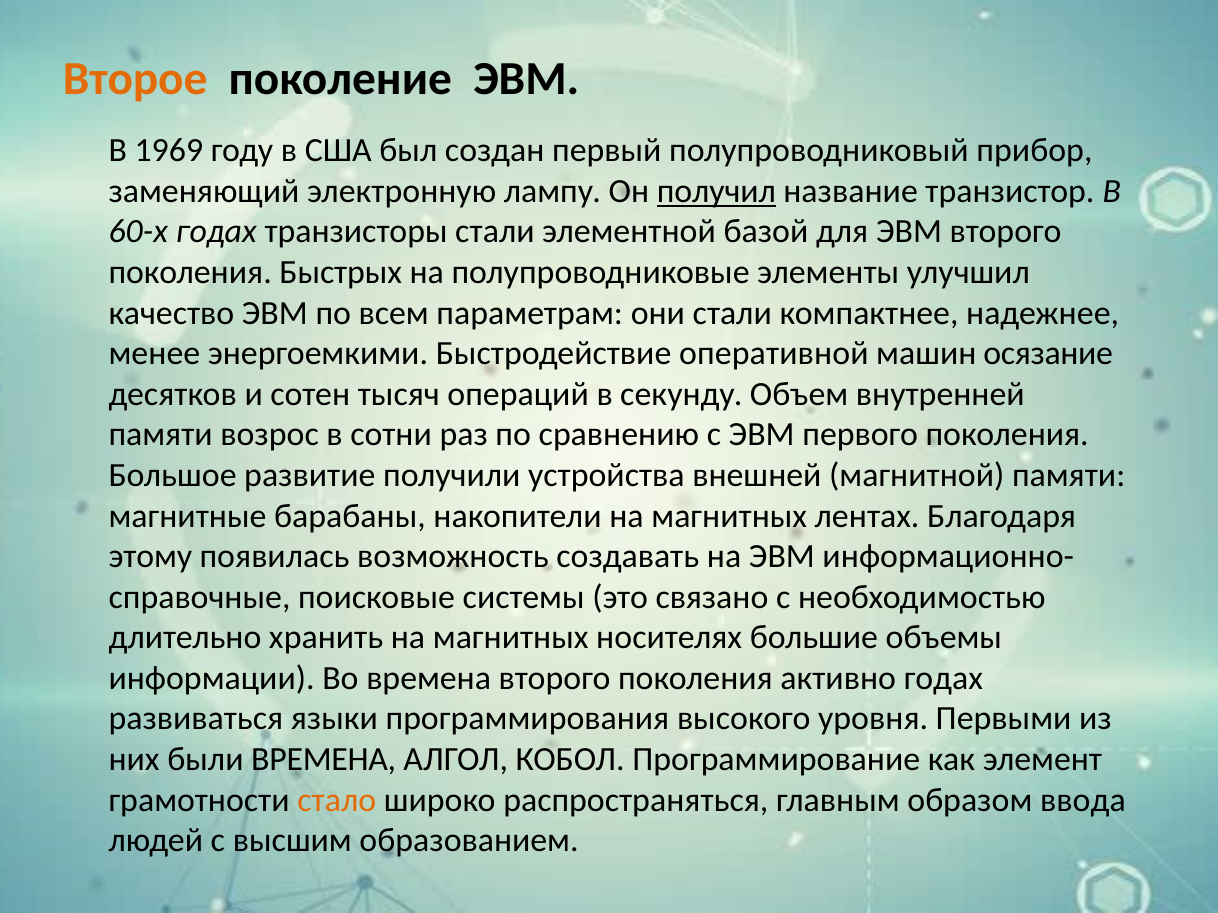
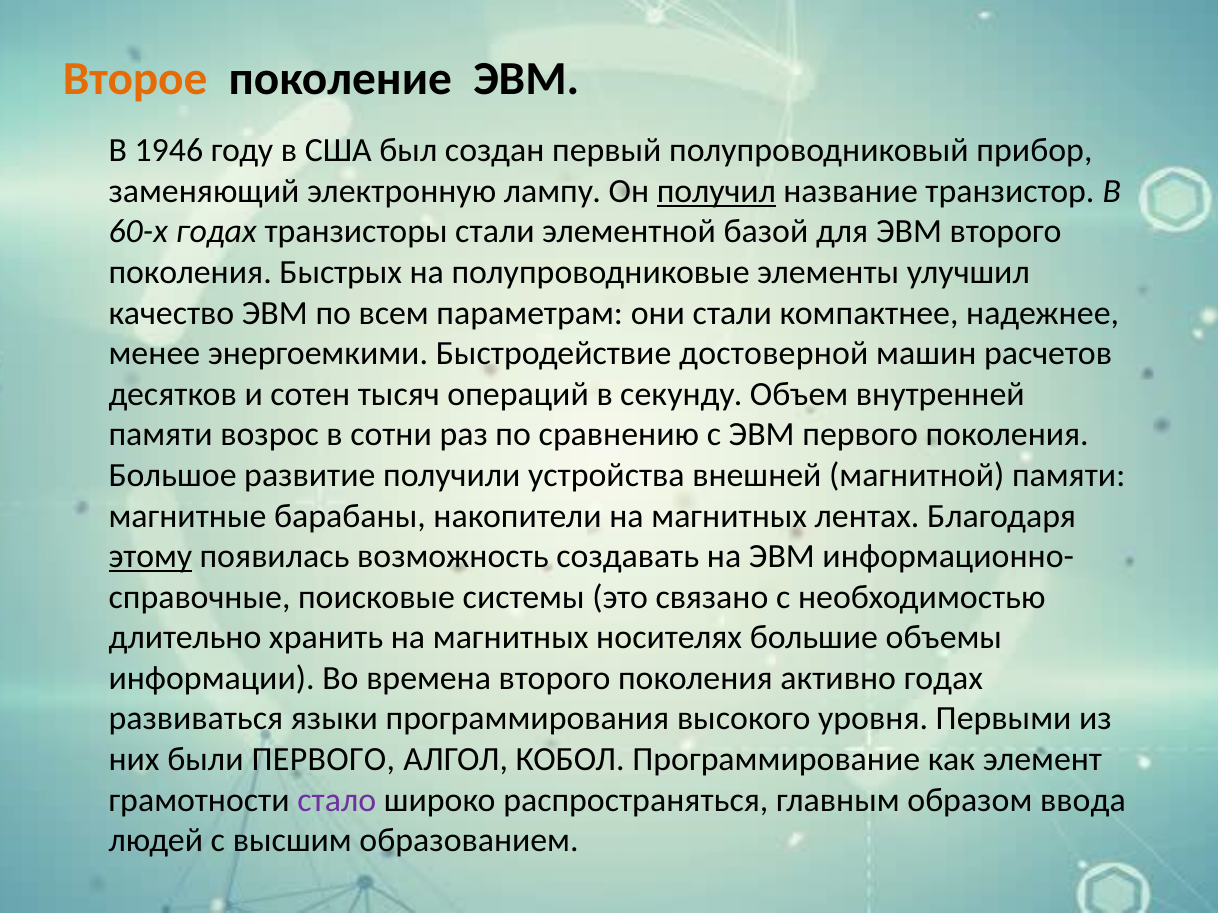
1969: 1969 -> 1946
оперативной: оперативной -> достоверной
осязание: осязание -> расчетов
этому underline: none -> present
были ВРЕМЕНА: ВРЕМЕНА -> ПЕРВОГО
стало colour: orange -> purple
